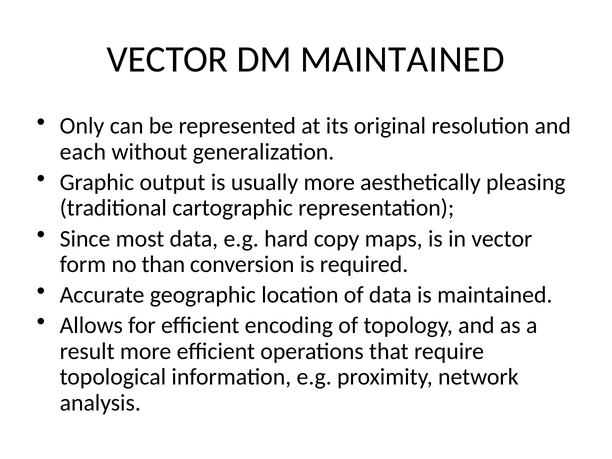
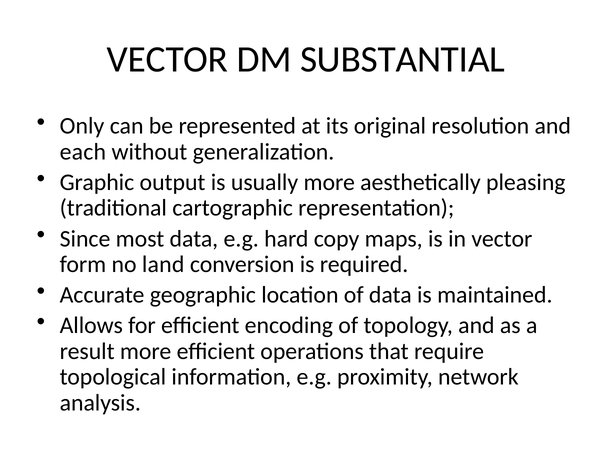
DM MAINTAINED: MAINTAINED -> SUBSTANTIAL
than: than -> land
